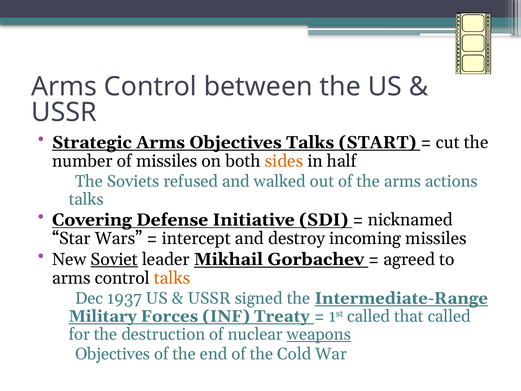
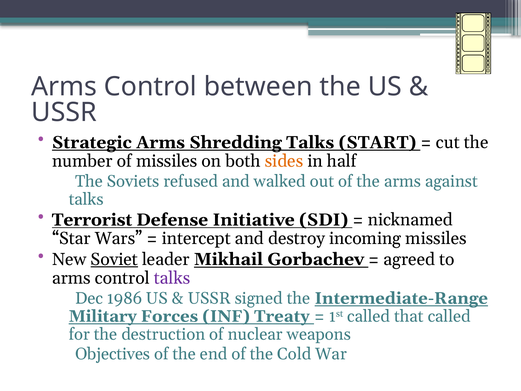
Arms Objectives: Objectives -> Shredding
actions: actions -> against
Covering: Covering -> Terrorist
talks at (172, 278) colour: orange -> purple
1937: 1937 -> 1986
weapons underline: present -> none
